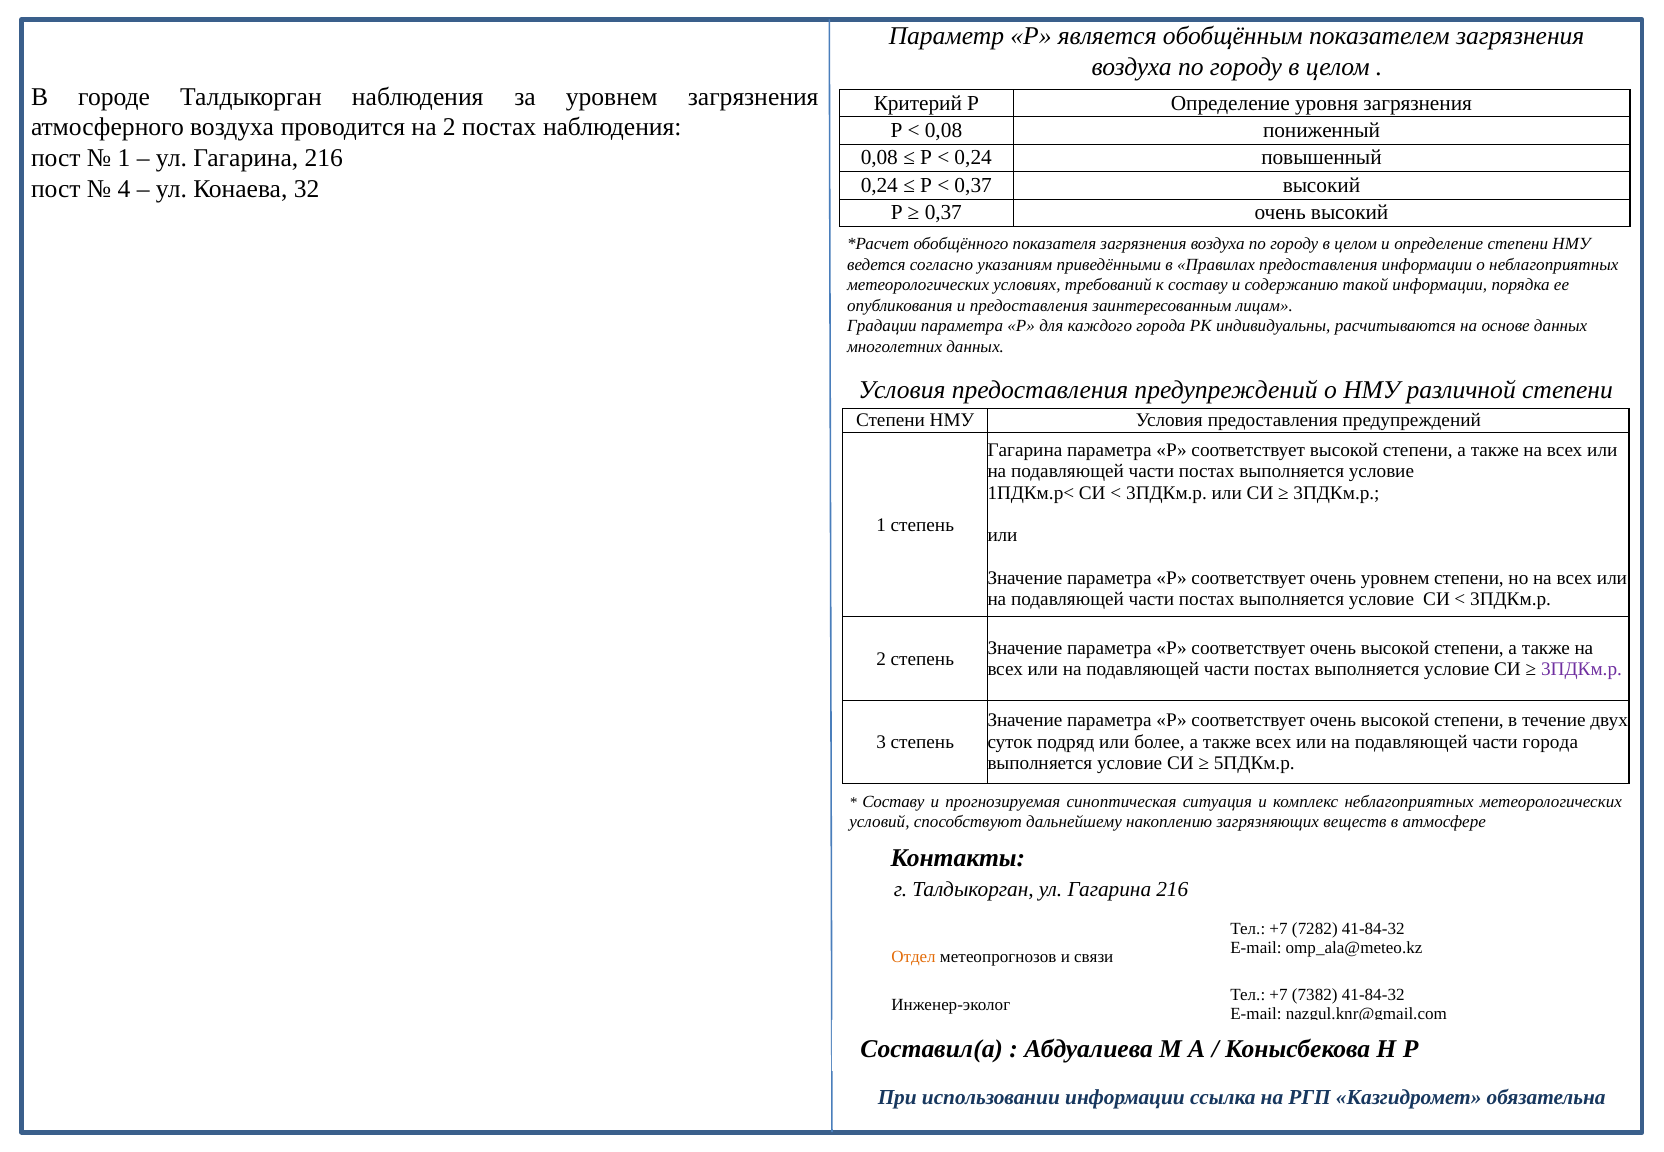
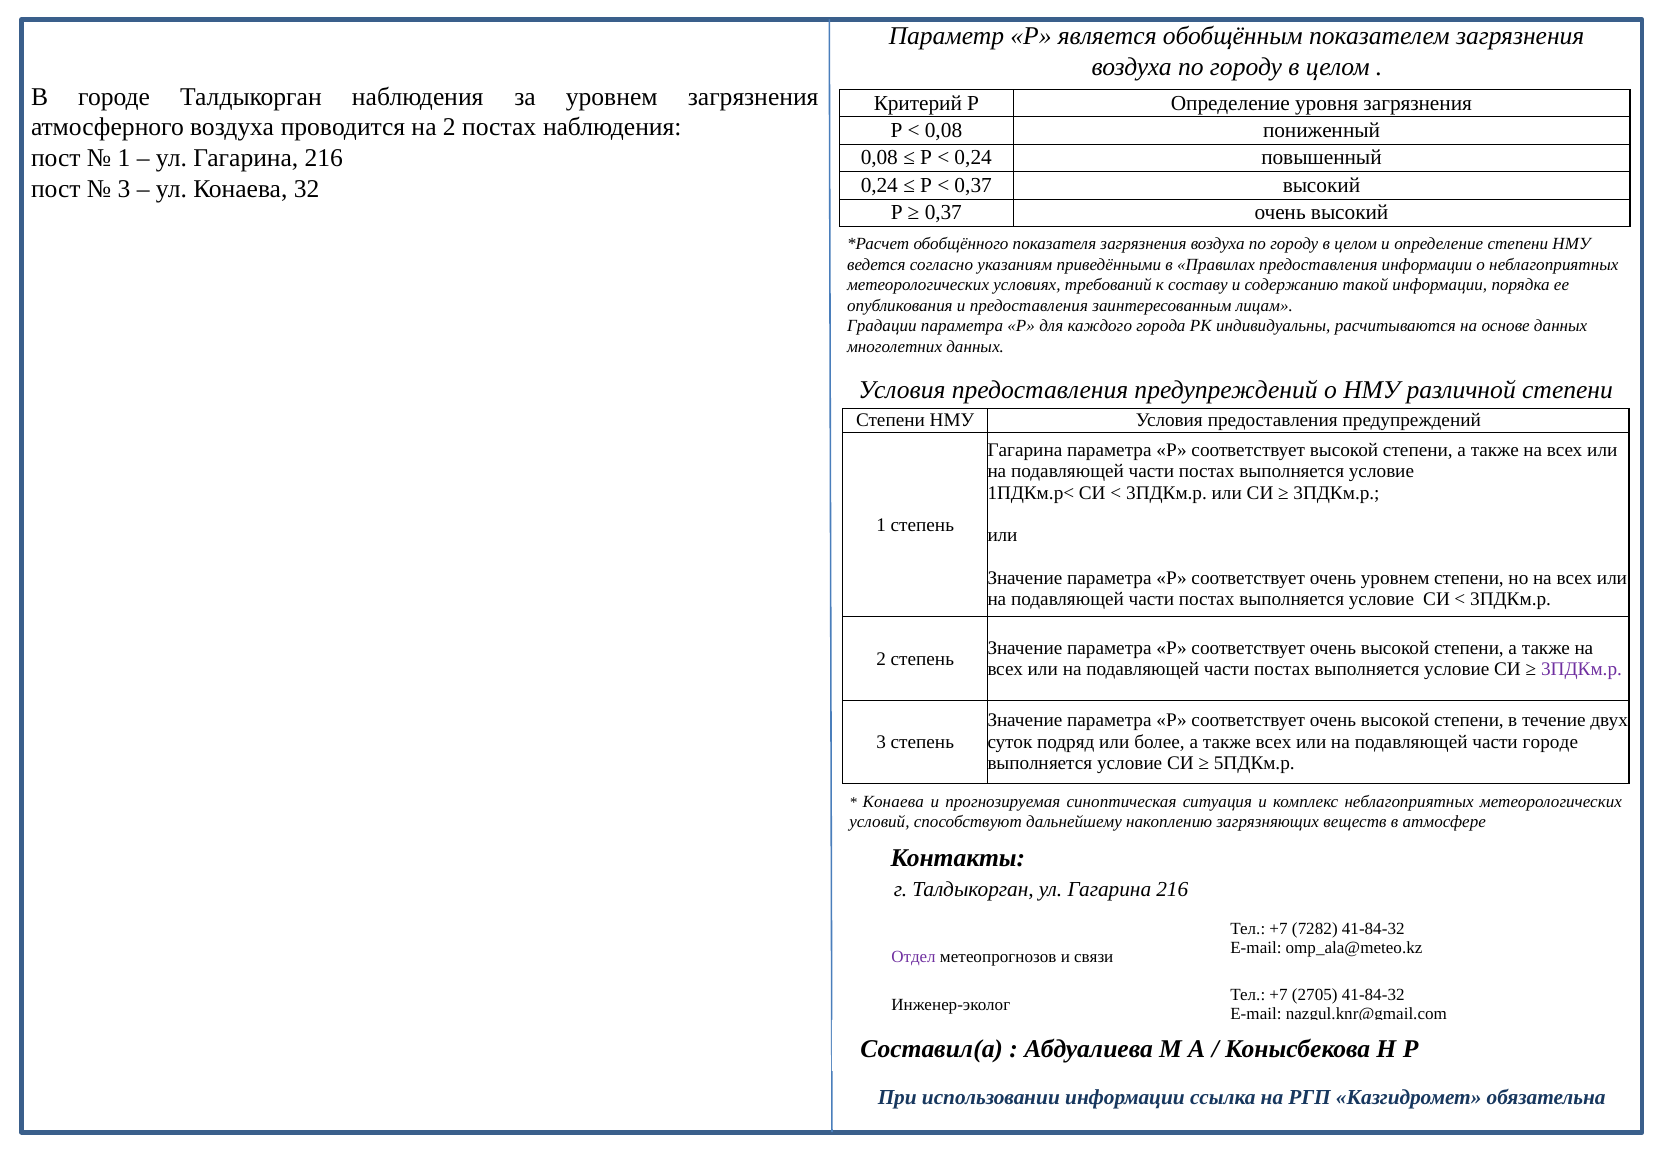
4 at (124, 189): 4 -> 3
части города: города -> городе
Составу at (893, 802): Составу -> Конаева
Отдел colour: orange -> purple
7382: 7382 -> 2705
